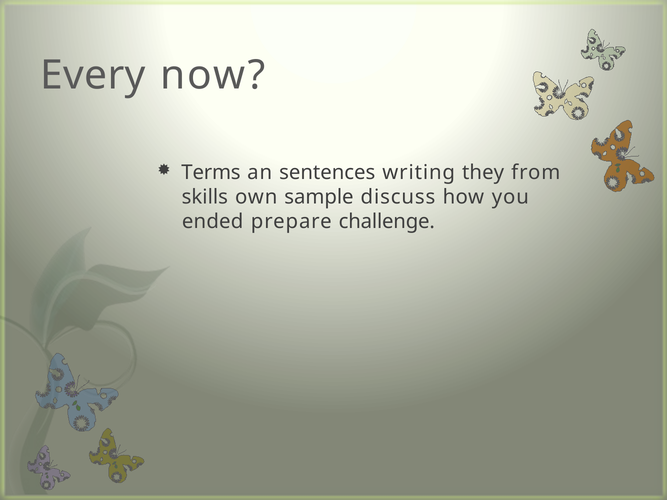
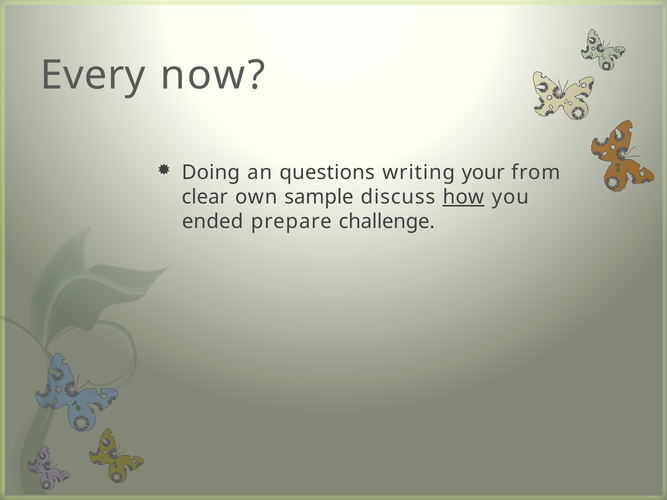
Terms: Terms -> Doing
sentences: sentences -> questions
they: they -> your
skills: skills -> clear
how underline: none -> present
